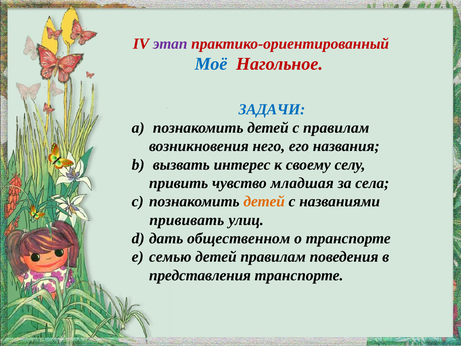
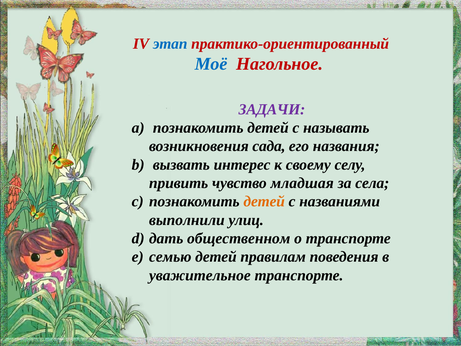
этап colour: purple -> blue
ЗАДАЧИ colour: blue -> purple
с правилам: правилам -> называть
него: него -> сада
прививать: прививать -> выполнили
представления: представления -> уважительное
